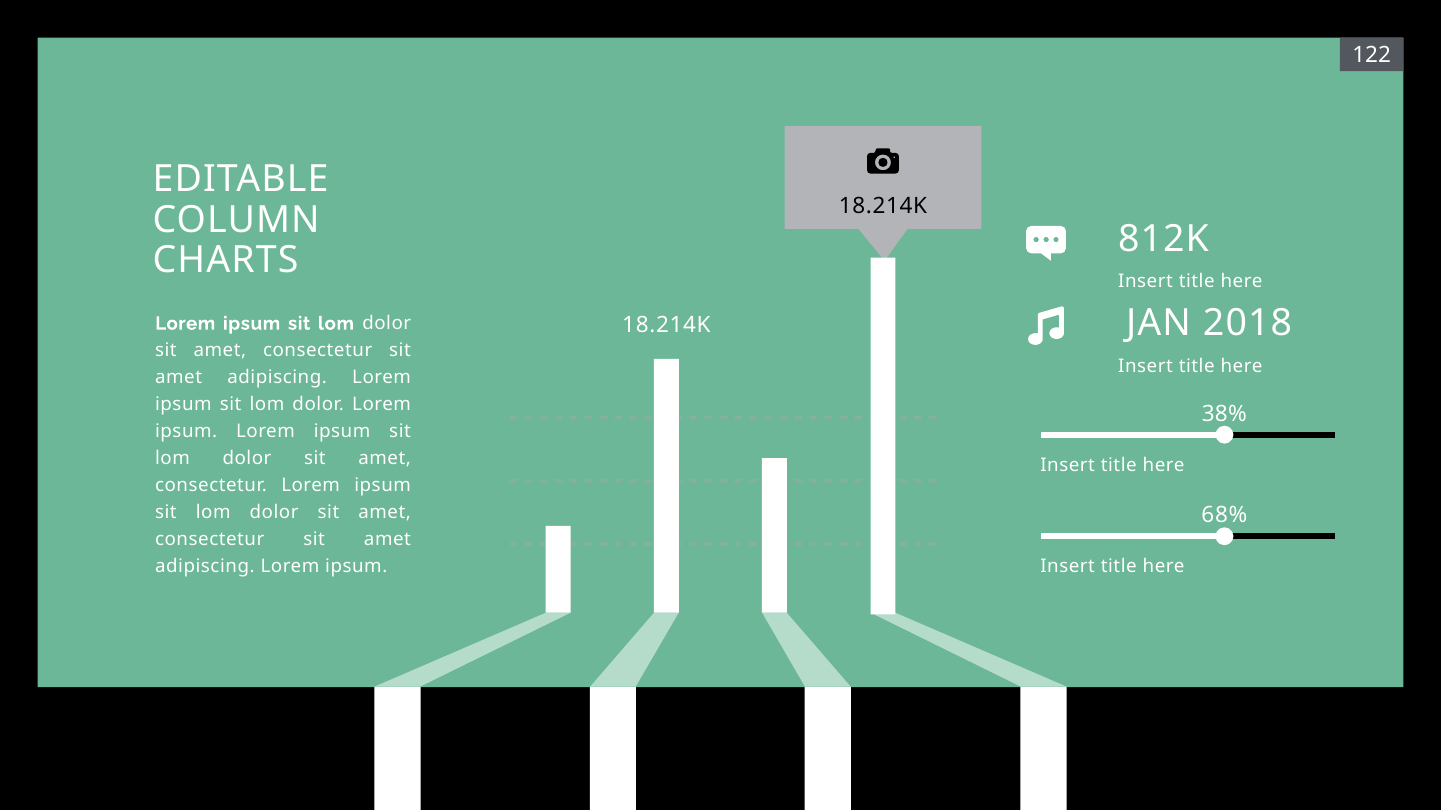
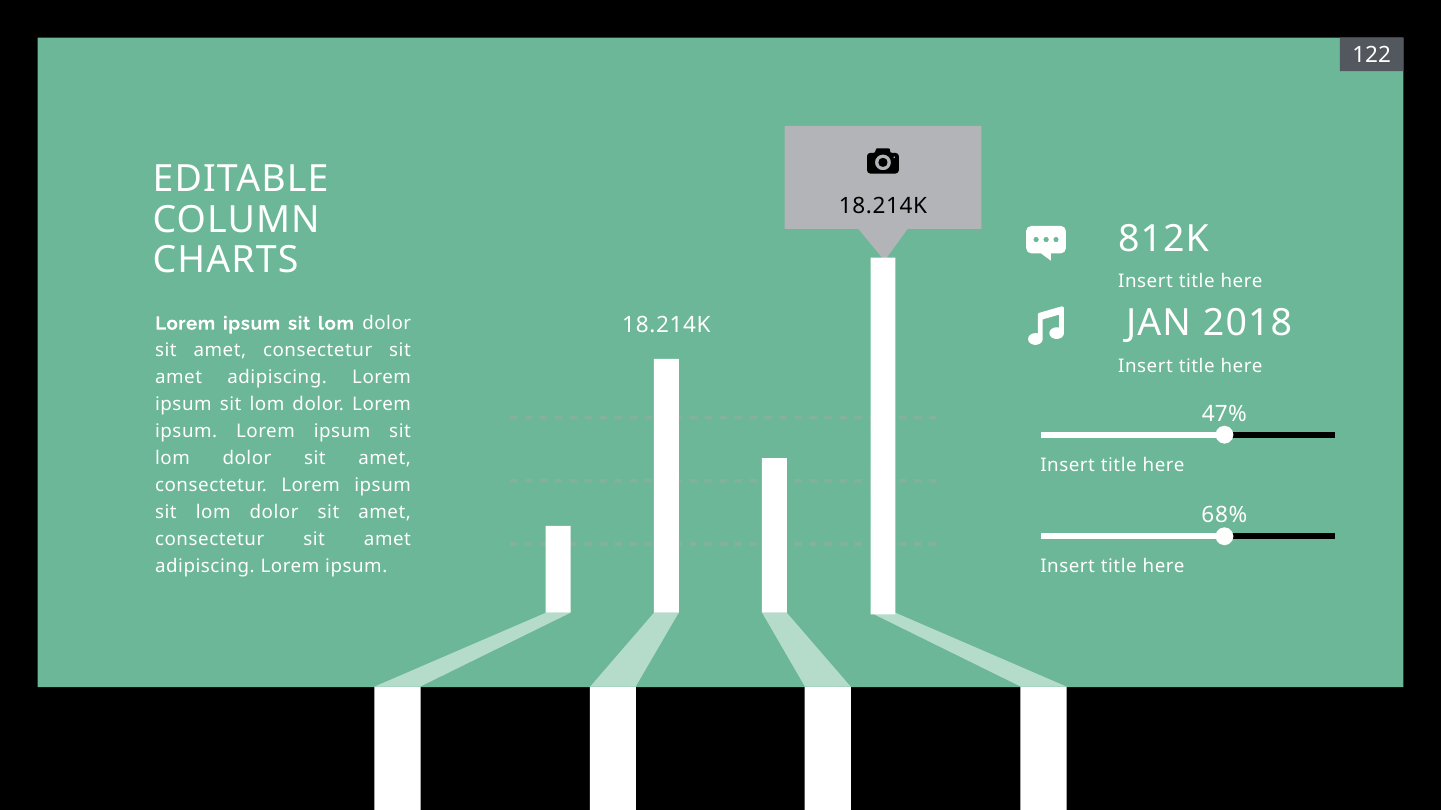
38%: 38% -> 47%
